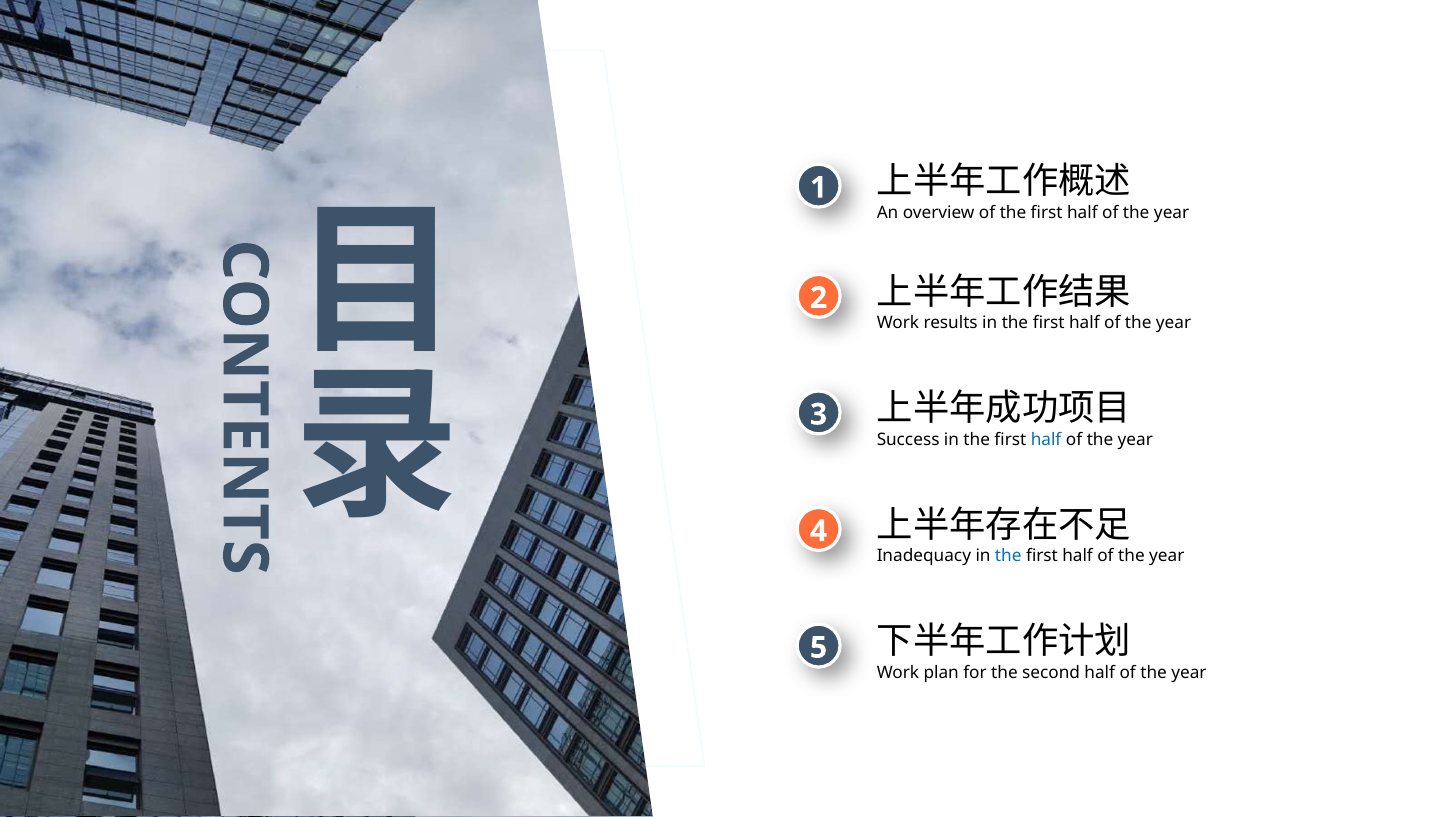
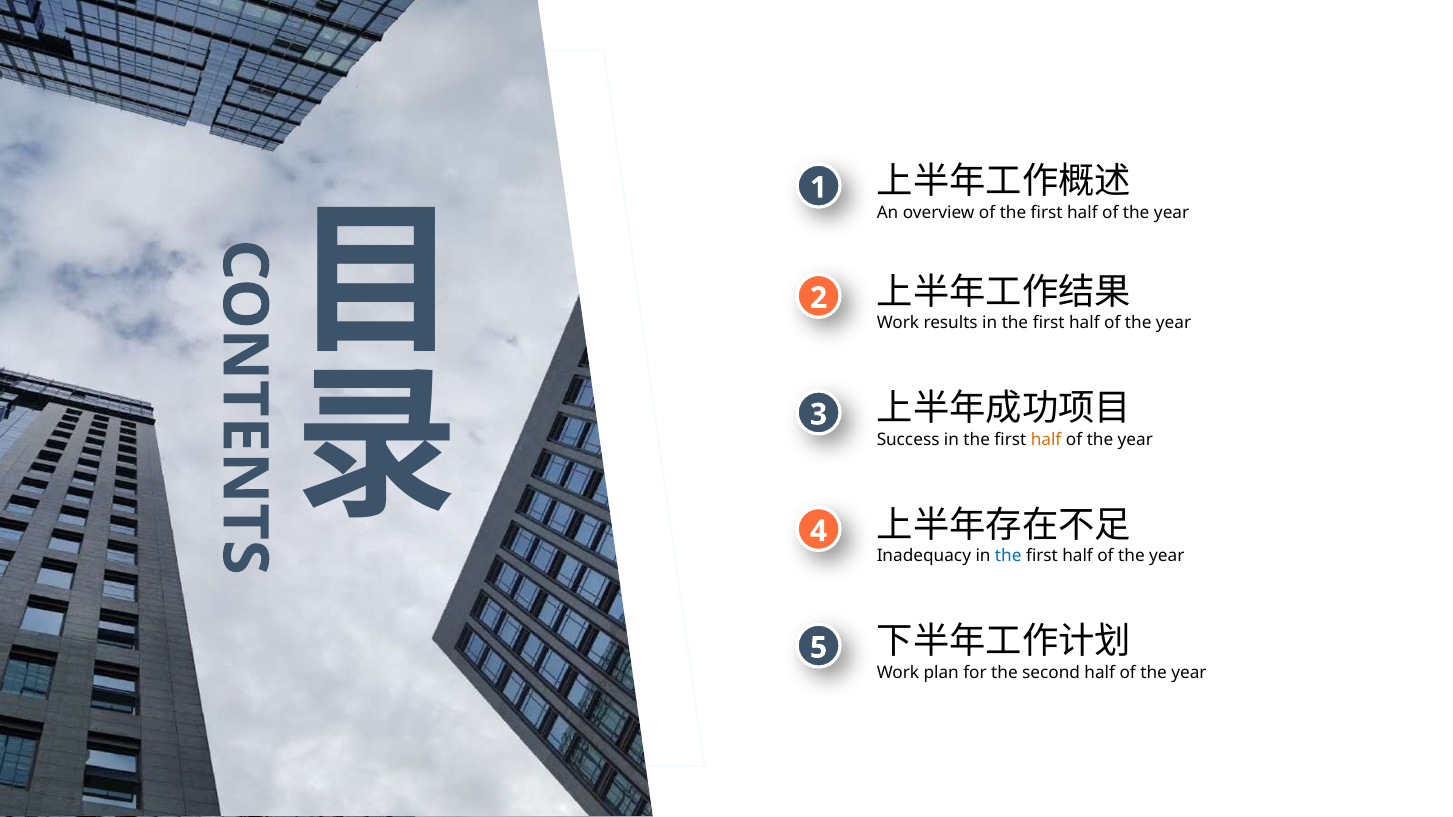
half at (1046, 440) colour: blue -> orange
